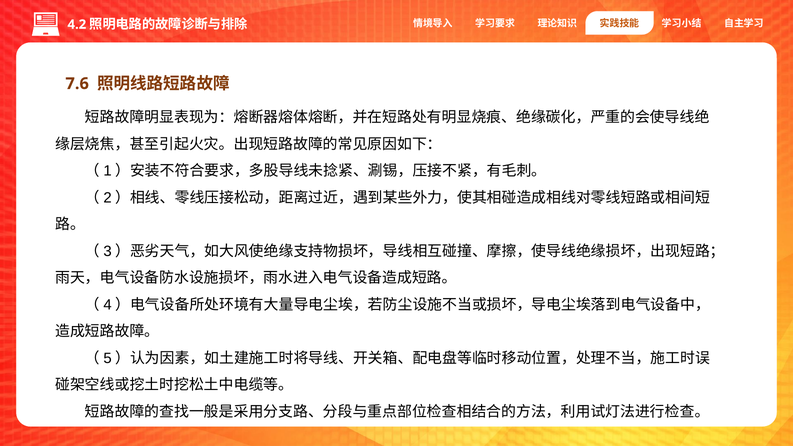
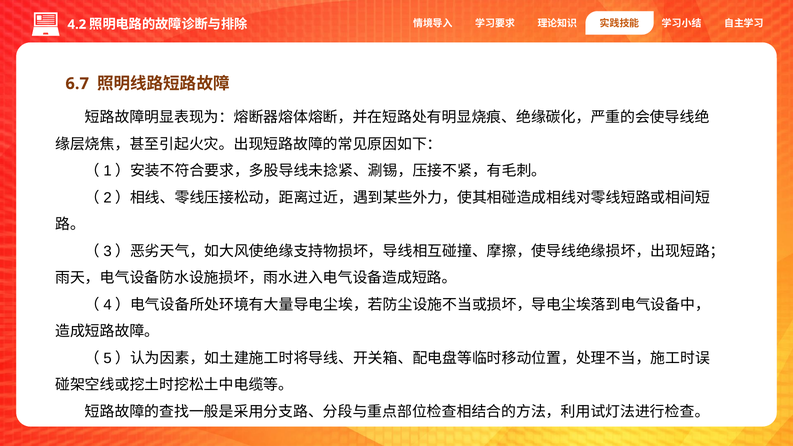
7.6: 7.6 -> 6.7
